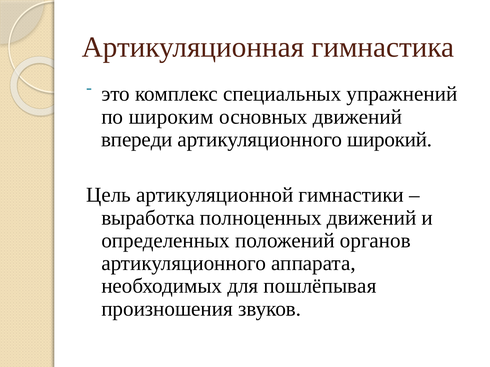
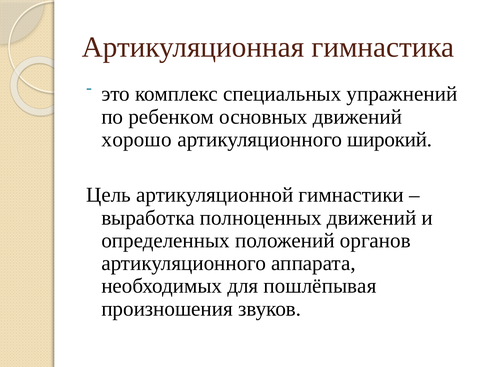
широким: широким -> ребенком
впереди: впереди -> хорошо
